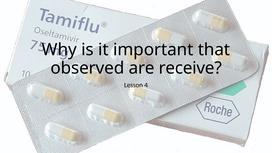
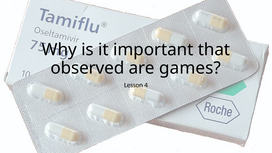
receive: receive -> games
